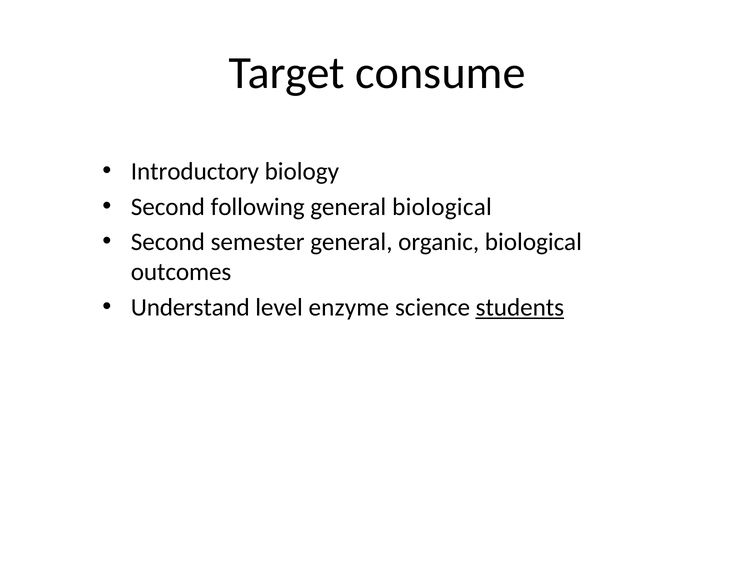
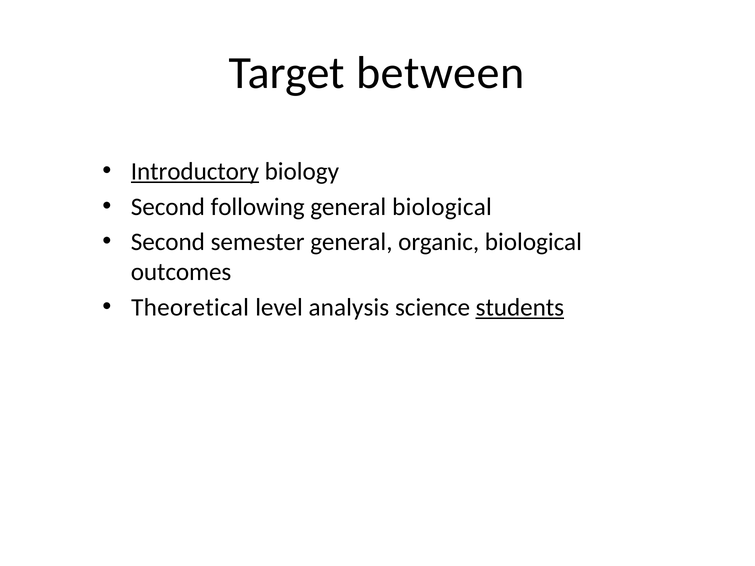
consume: consume -> between
Introductory underline: none -> present
Understand: Understand -> Theoretical
enzyme: enzyme -> analysis
